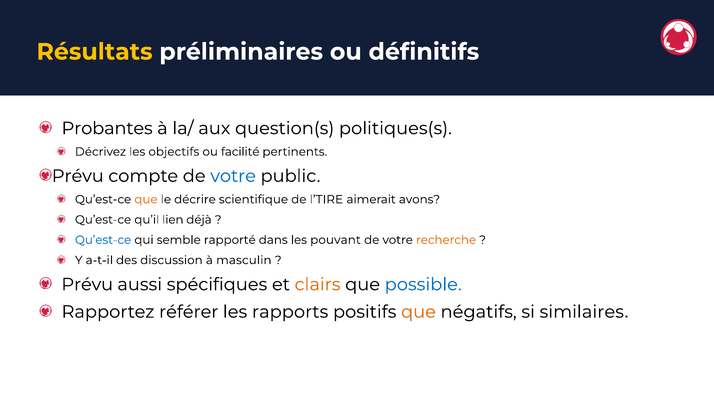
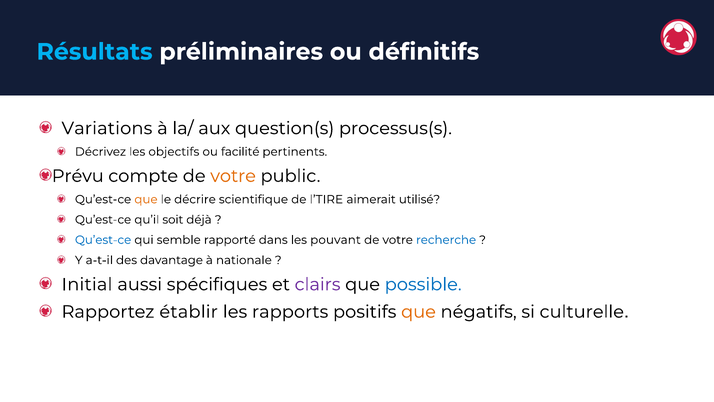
Résultats colour: yellow -> light blue
Probantes: Probantes -> Variations
politiques(s: politiques(s -> processus(s
votre at (233, 176) colour: blue -> orange
avons: avons -> utilisé
lien: lien -> soit
recherche colour: orange -> blue
discussion: discussion -> davantage
masculin: masculin -> nationale
Prévu at (87, 284): Prévu -> Initial
clairs colour: orange -> purple
référer: référer -> établir
similaires: similaires -> culturelle
